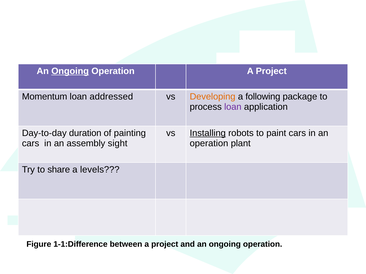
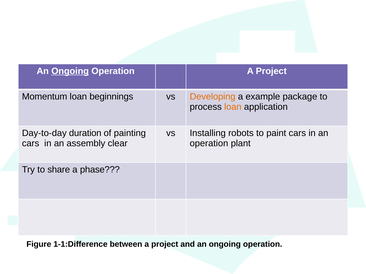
addressed: addressed -> beginnings
following: following -> example
loan at (233, 107) colour: purple -> orange
Installing underline: present -> none
sight: sight -> clear
levels: levels -> phase
